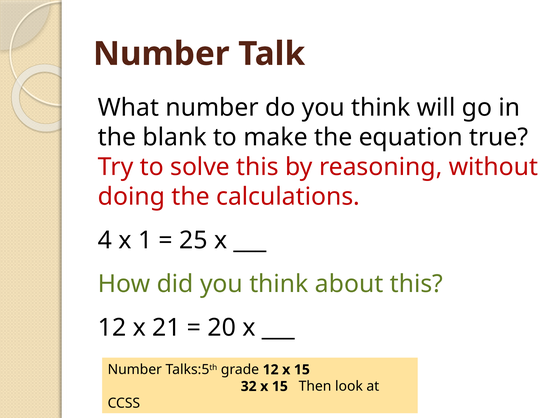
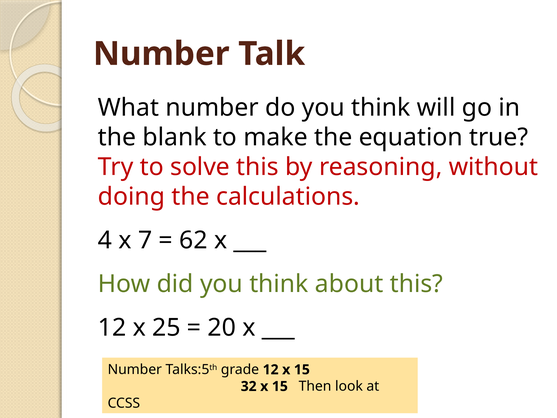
1: 1 -> 7
25: 25 -> 62
21: 21 -> 25
